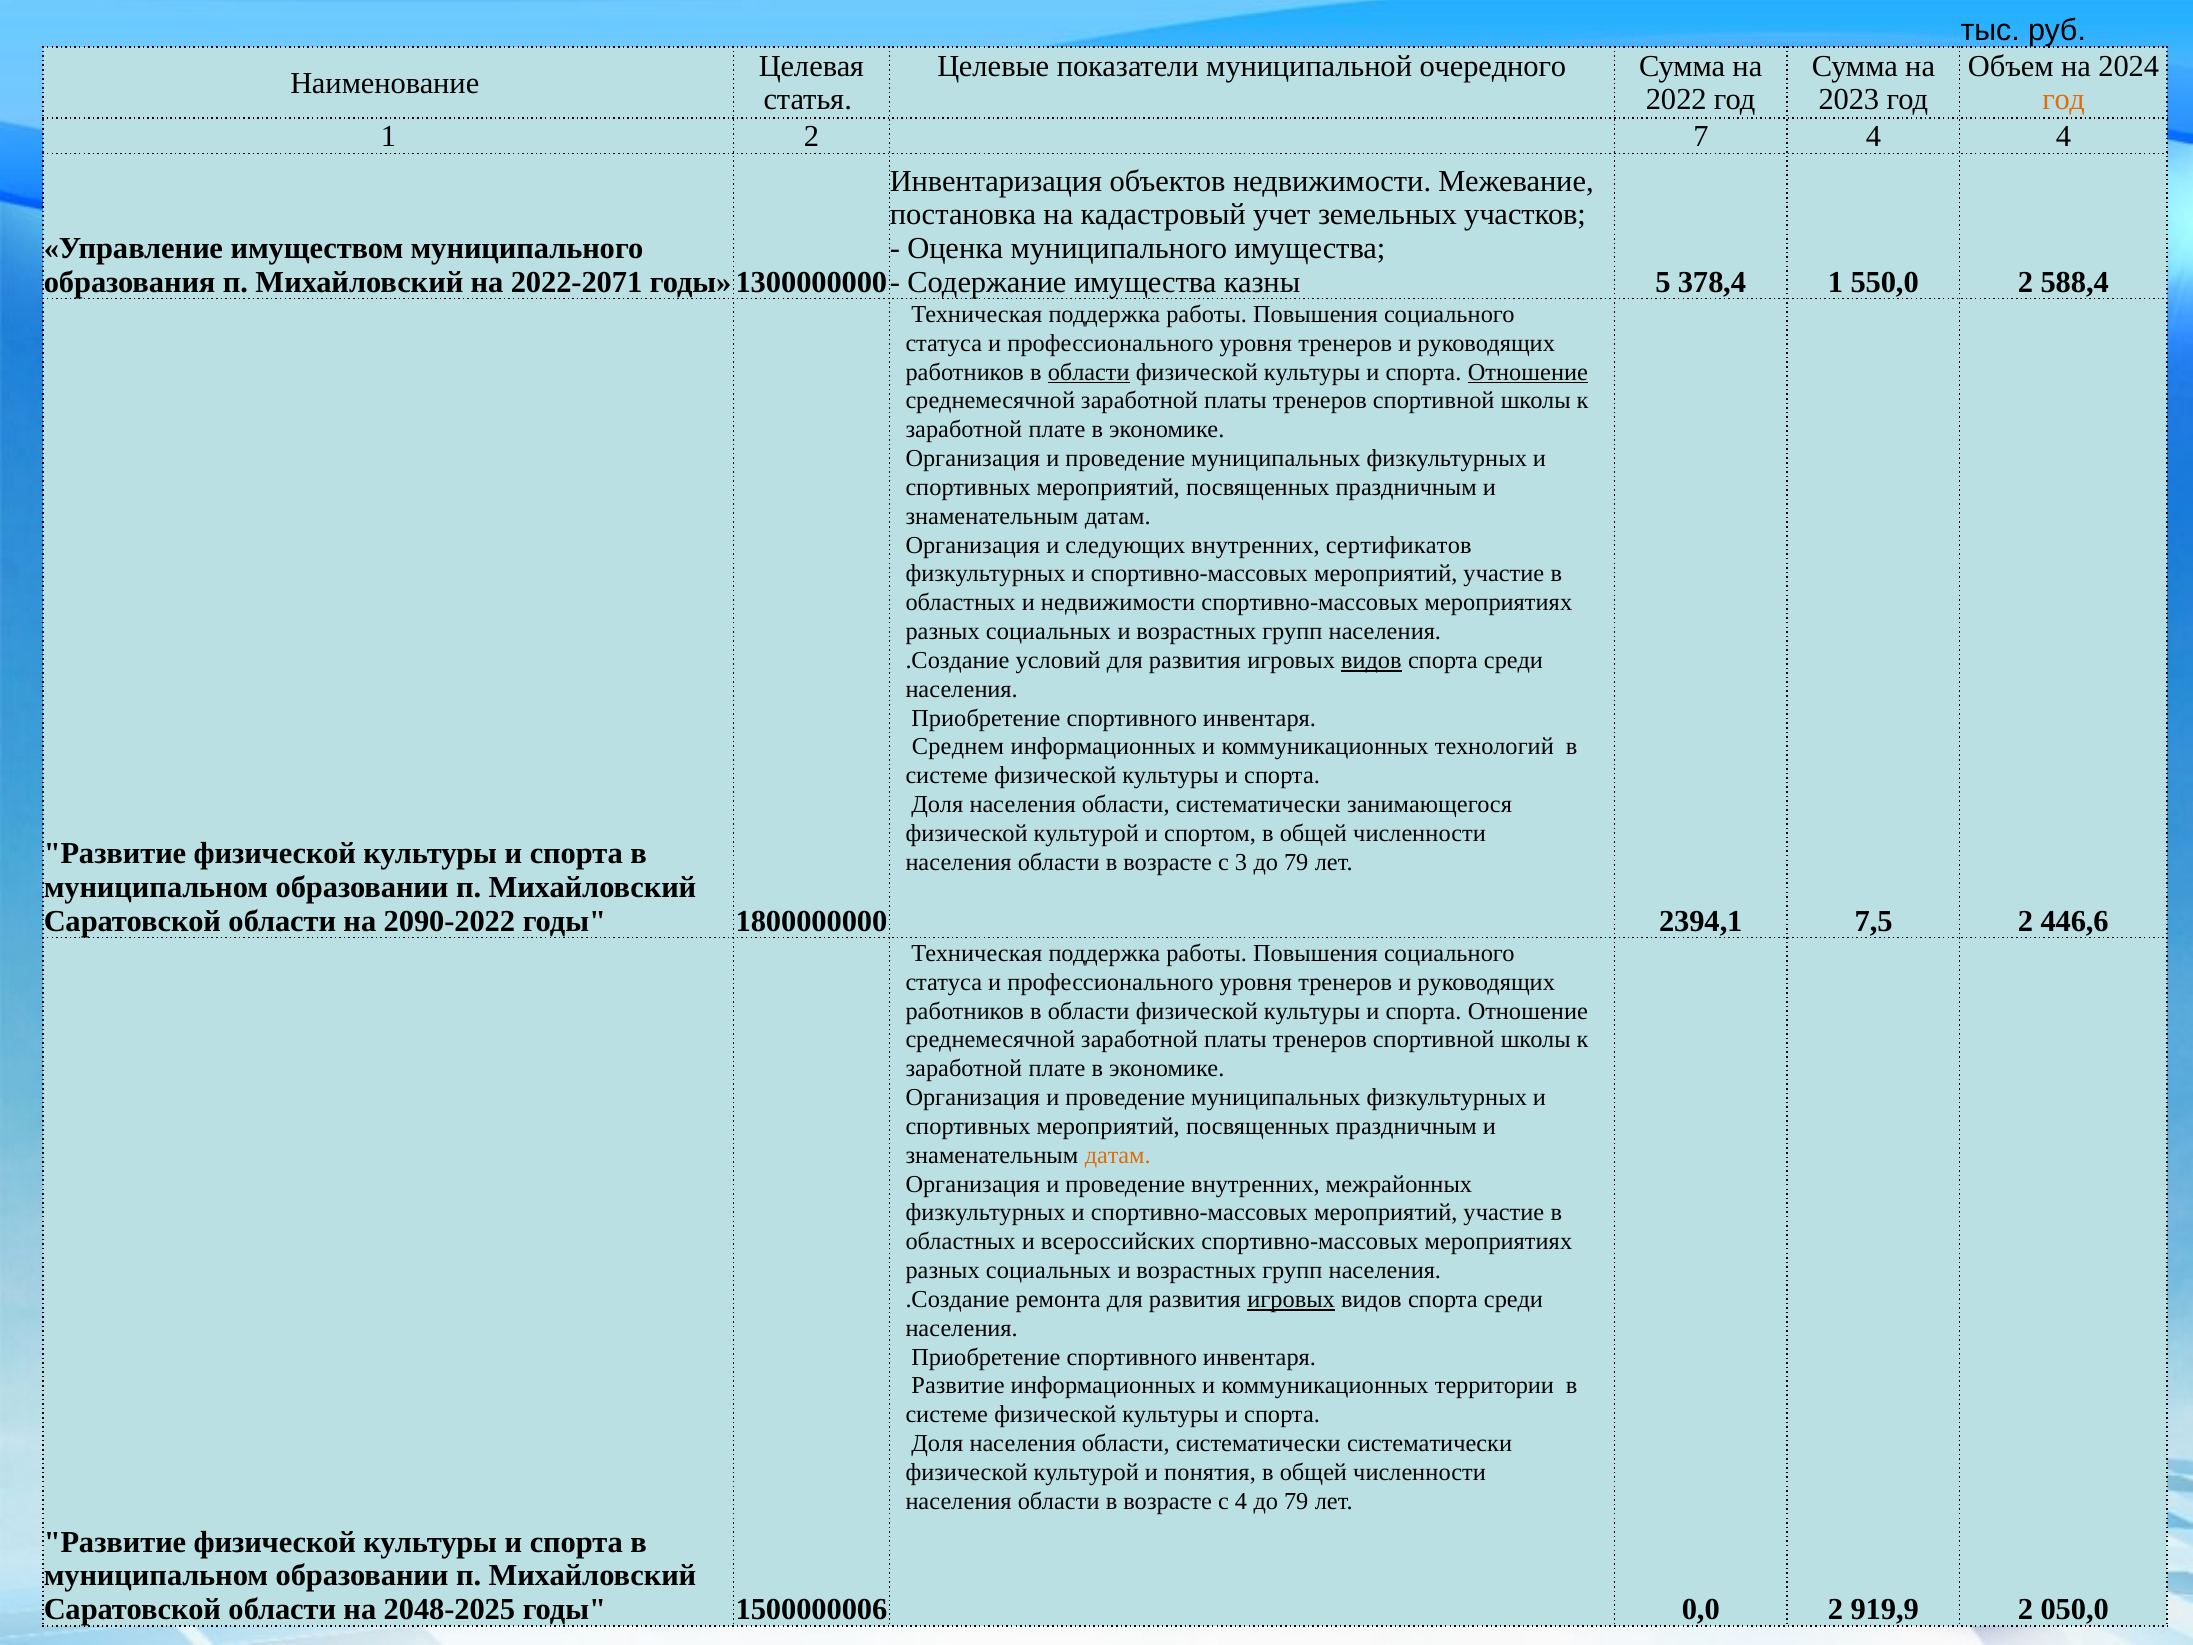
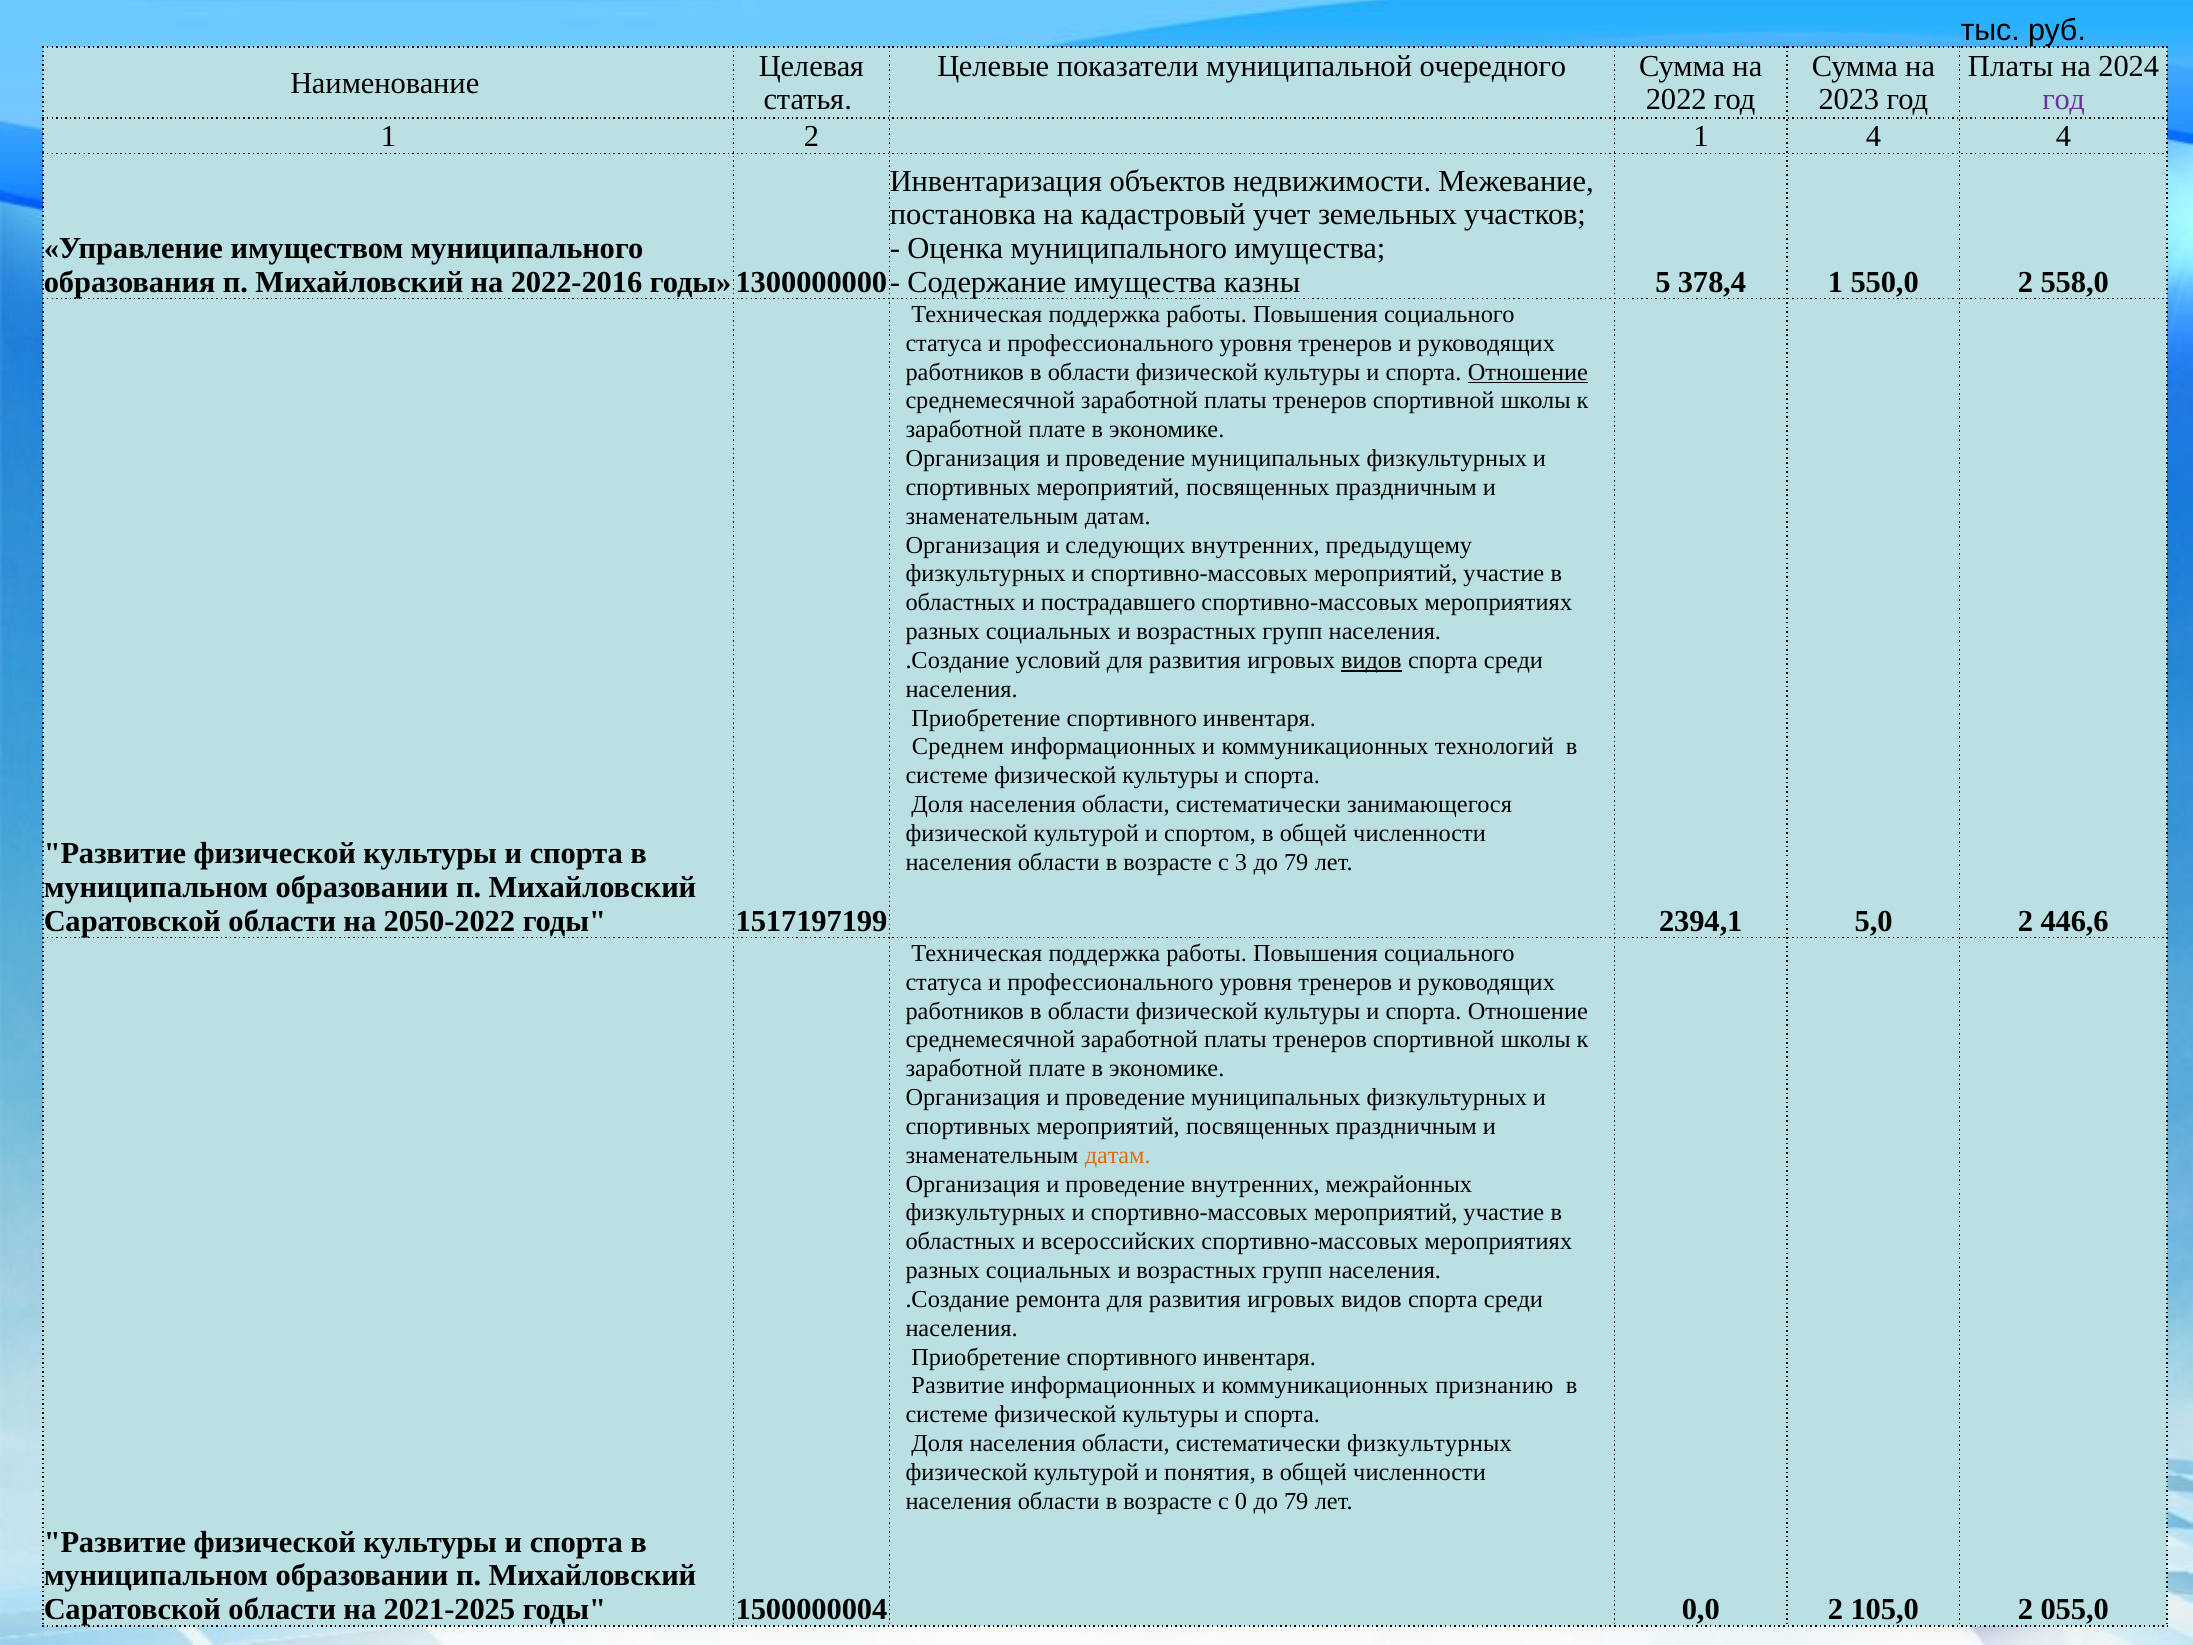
Объем at (2011, 66): Объем -> Платы
год at (2064, 100) colour: orange -> purple
2 7: 7 -> 1
2022-2071: 2022-2071 -> 2022-2016
588,4: 588,4 -> 558,0
области at (1089, 372) underline: present -> none
сертификатов: сертификатов -> предыдущему
и недвижимости: недвижимости -> пострадавшего
2090-2022: 2090-2022 -> 2050-2022
1800000000: 1800000000 -> 1517197199
7,5: 7,5 -> 5,0
игровых at (1291, 1299) underline: present -> none
территории: территории -> признанию
систематически систематически: систематически -> физкультурных
с 4: 4 -> 0
2048-2025: 2048-2025 -> 2021-2025
1500000006: 1500000006 -> 1500000004
919,9: 919,9 -> 105,0
050,0: 050,0 -> 055,0
